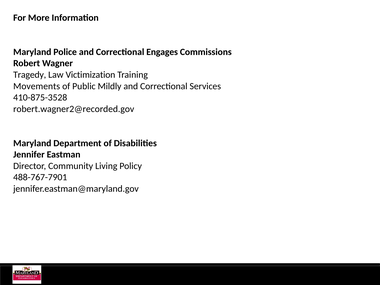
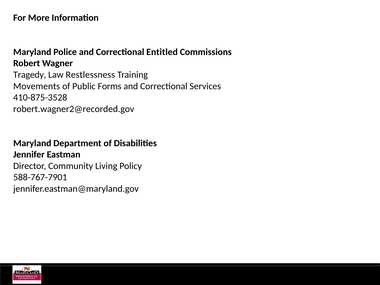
Engages: Engages -> Entitled
Victimization: Victimization -> Restlessness
Mildly: Mildly -> Forms
488-767-7901: 488-767-7901 -> 588-767-7901
